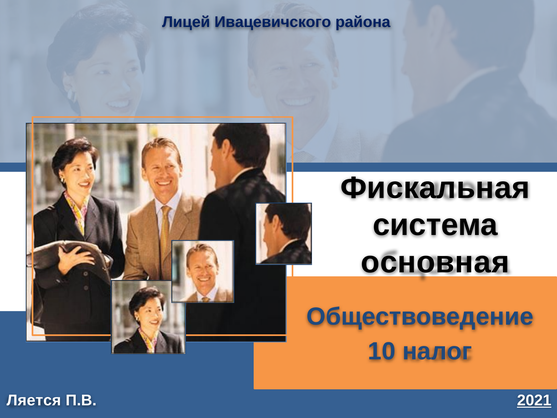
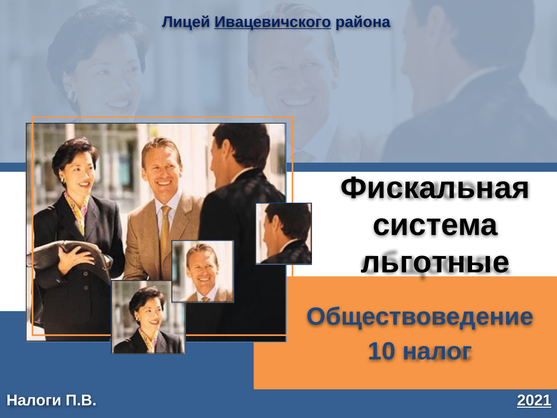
Ивацевичского underline: none -> present
основная: основная -> льготные
Ляется: Ляется -> Налоги
